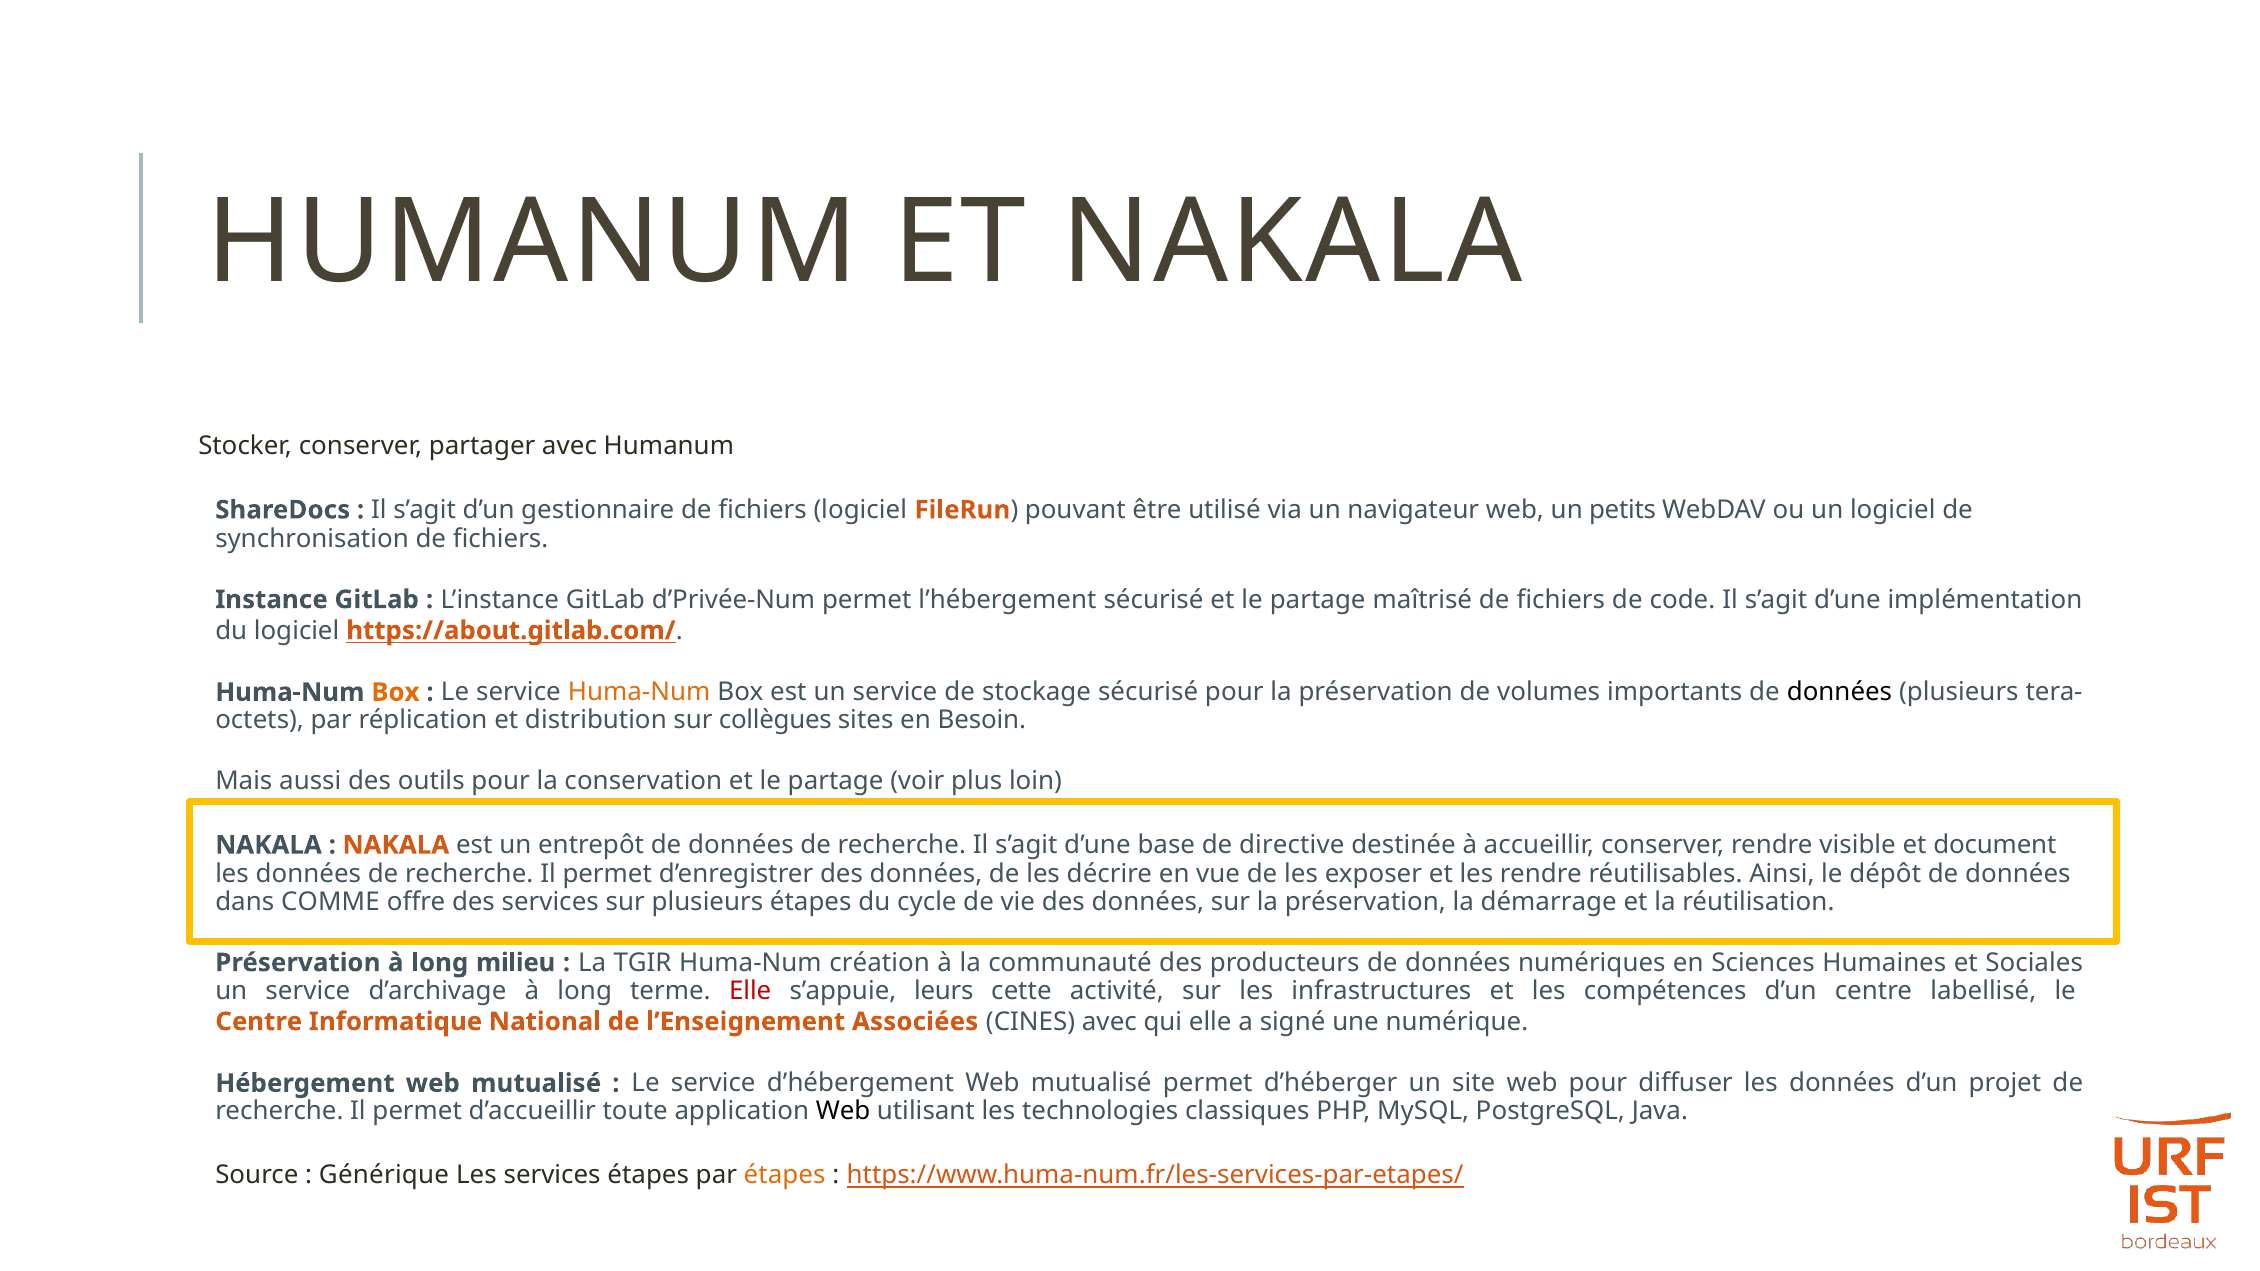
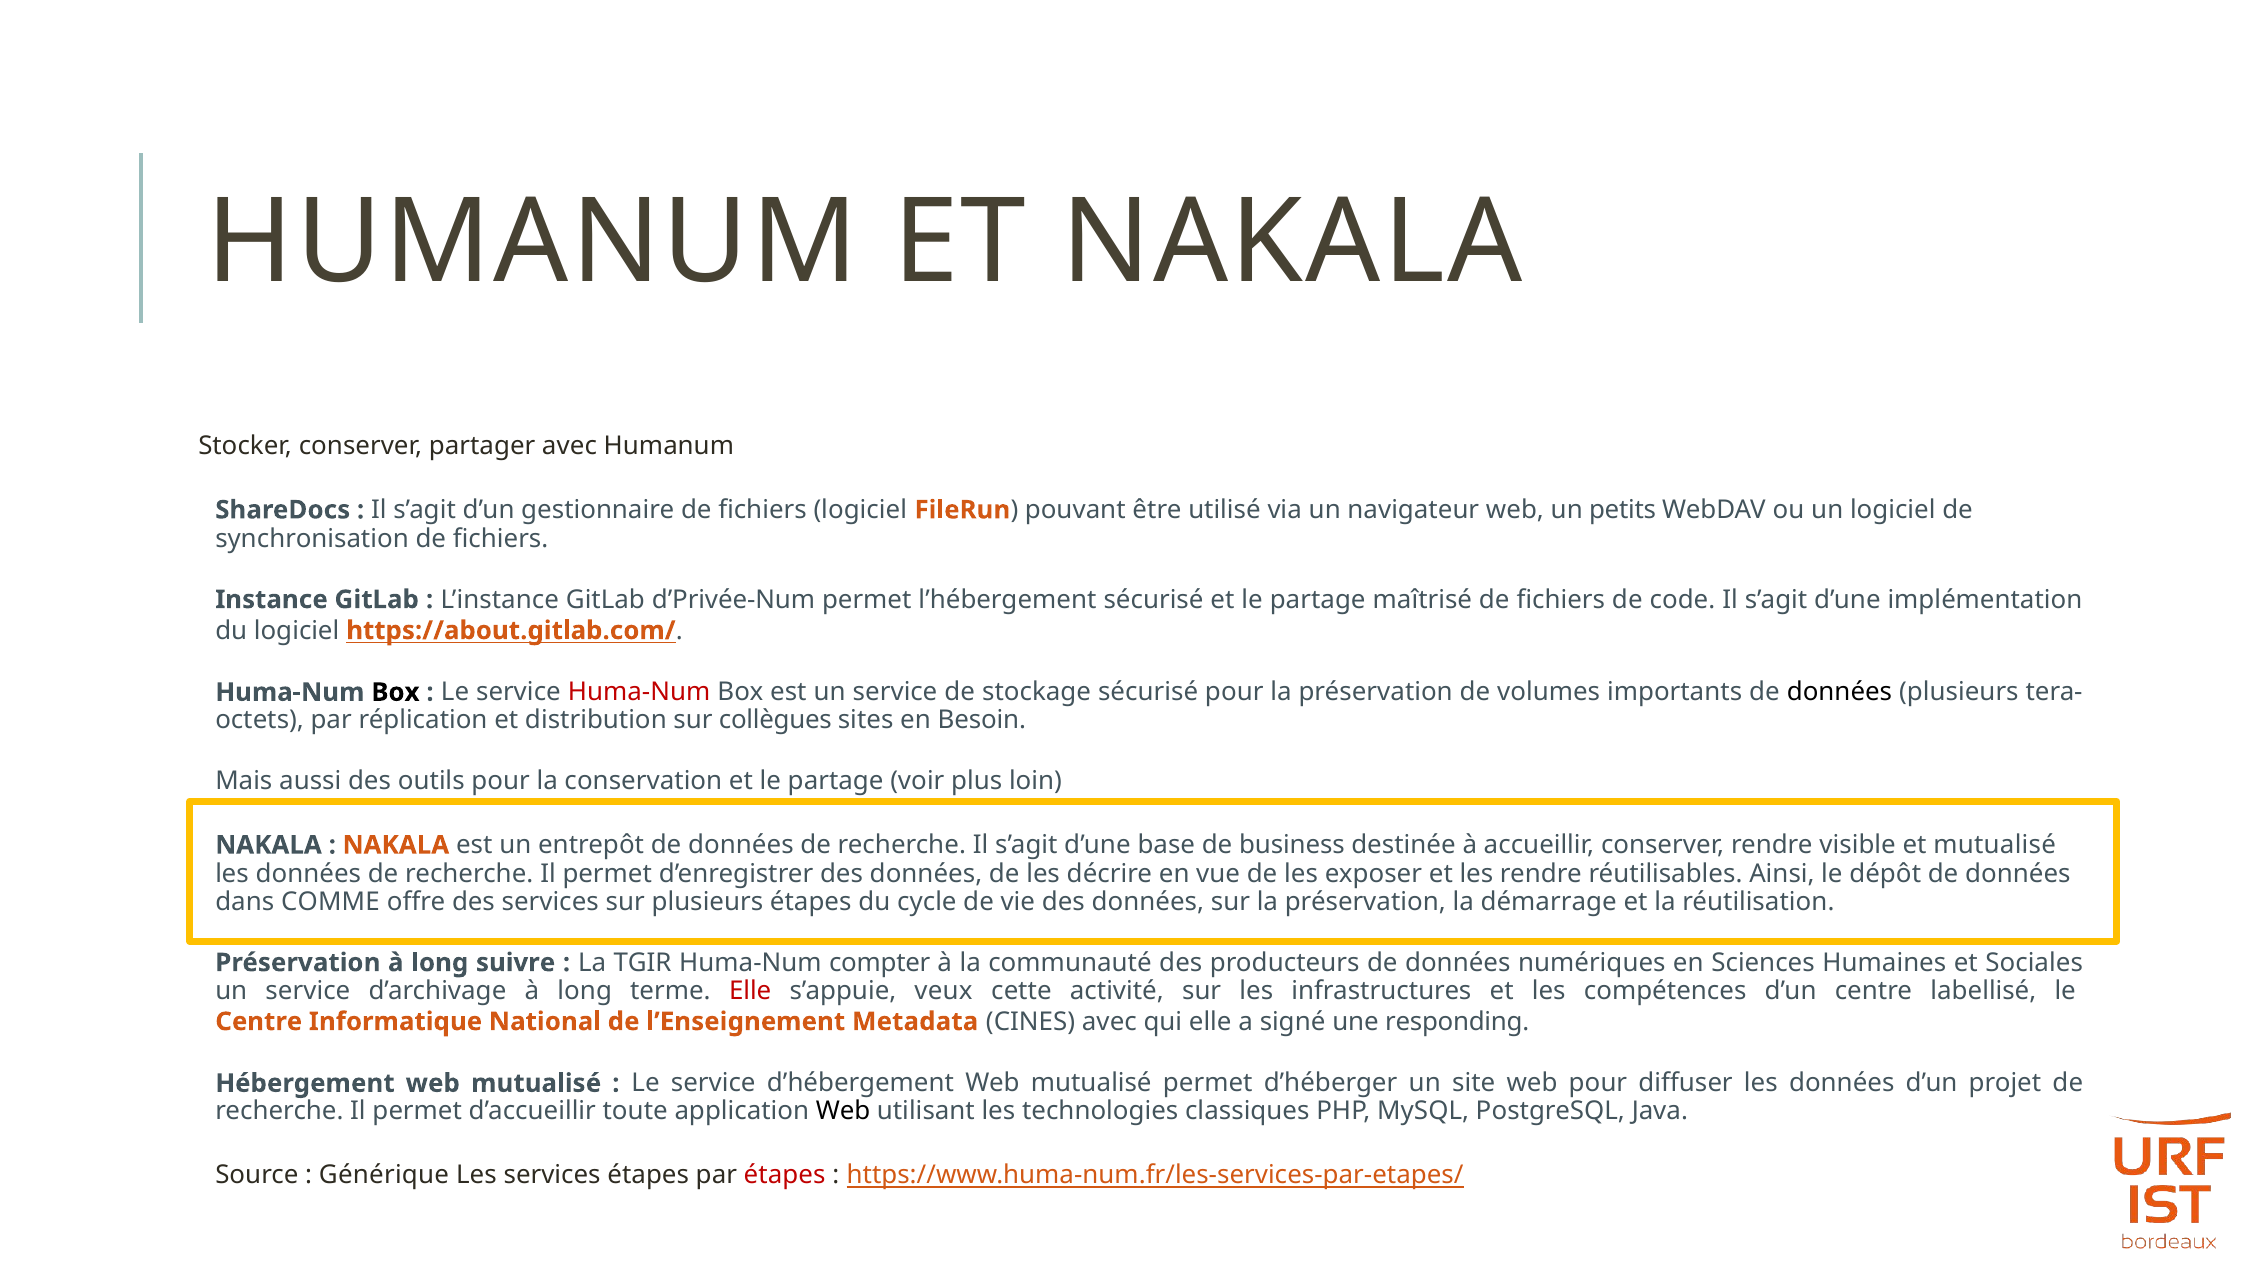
Box at (395, 692) colour: orange -> black
Huma-Num at (639, 692) colour: orange -> red
directive: directive -> business
et document: document -> mutualisé
milieu: milieu -> suivre
création: création -> compter
leurs: leurs -> veux
Associées: Associées -> Metadata
numérique: numérique -> responding
étapes at (785, 1175) colour: orange -> red
